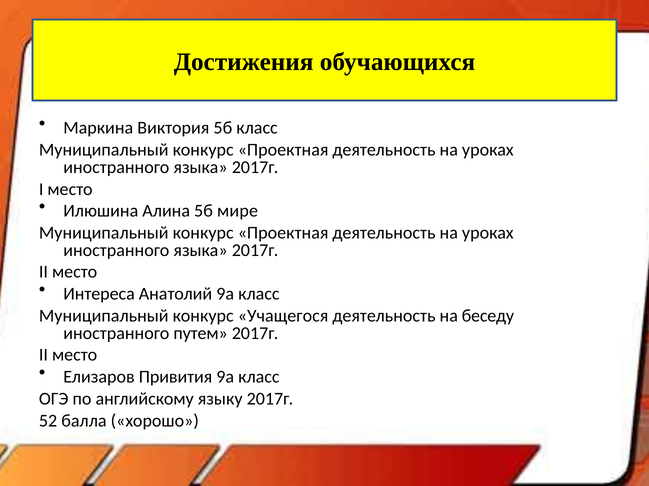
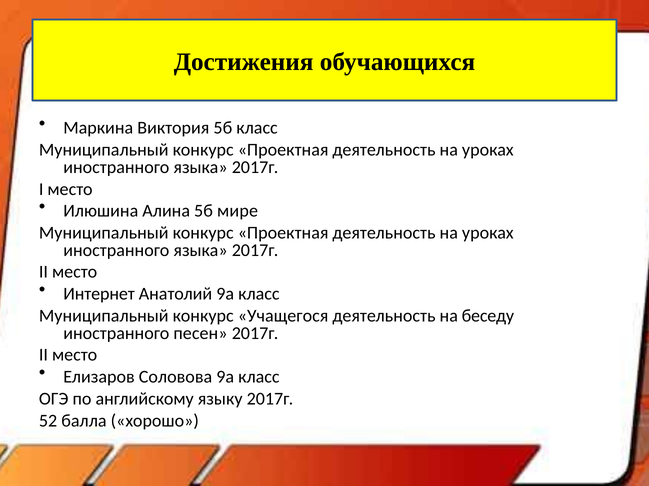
Интереса: Интереса -> Интернет
путем: путем -> песен
Привития: Привития -> Соловова
